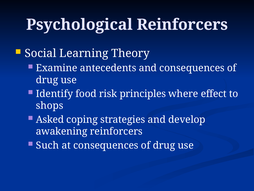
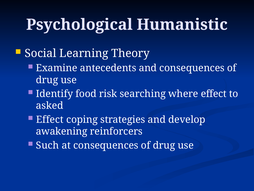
Psychological Reinforcers: Reinforcers -> Humanistic
principles: principles -> searching
shops: shops -> asked
Asked at (50, 119): Asked -> Effect
